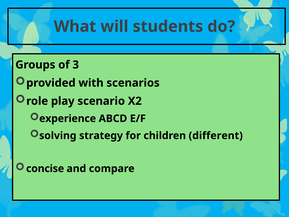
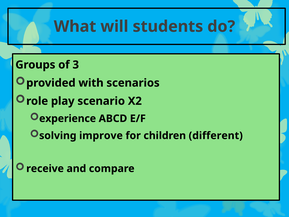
strategy: strategy -> improve
concise: concise -> receive
